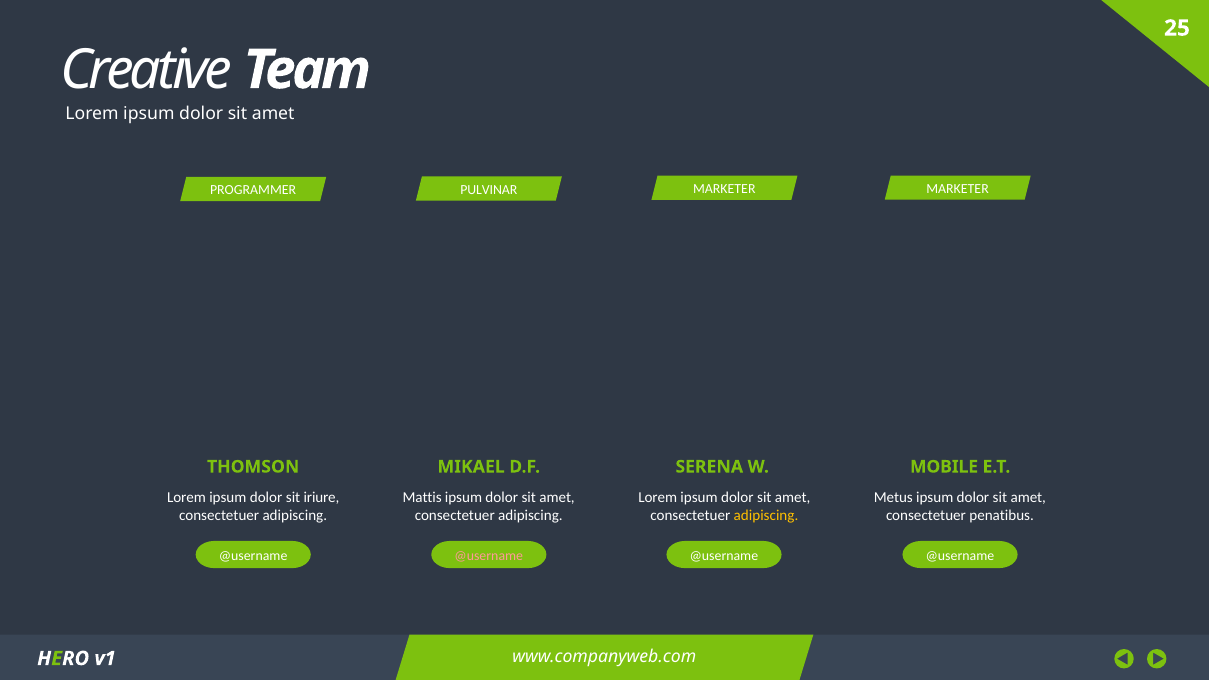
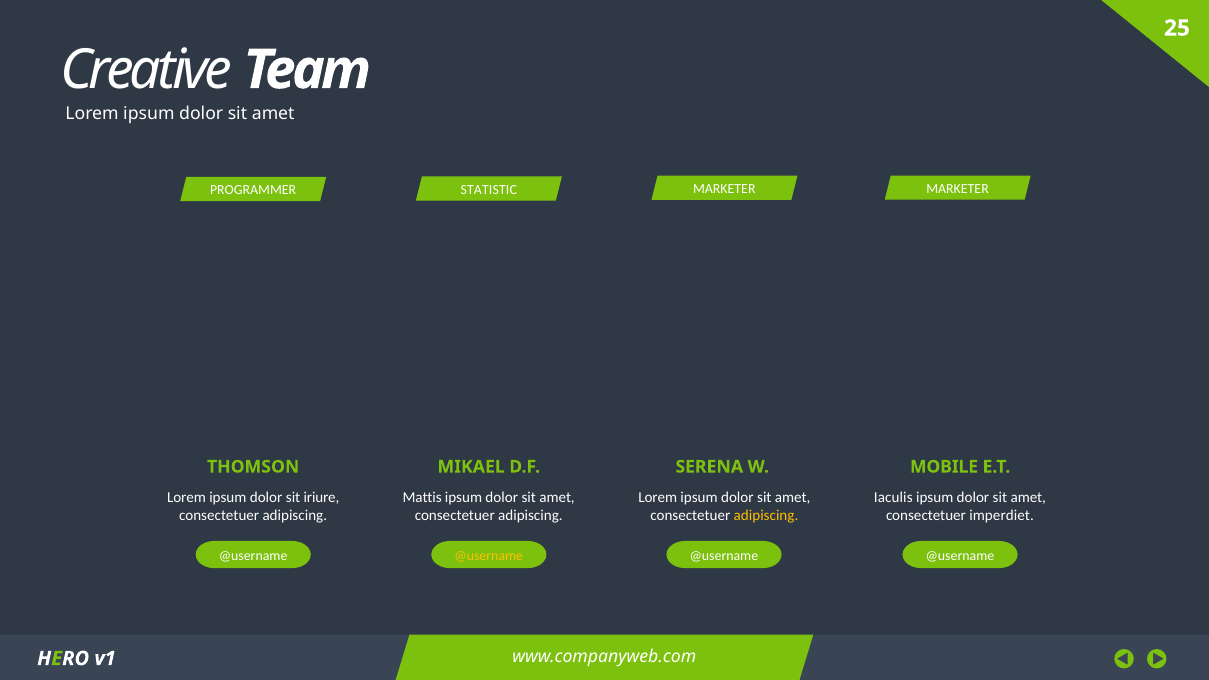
PULVINAR: PULVINAR -> STATISTIC
Metus: Metus -> Iaculis
penatibus: penatibus -> imperdiet
@username at (489, 556) colour: pink -> yellow
